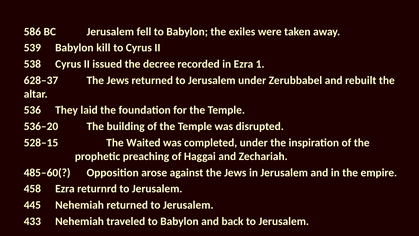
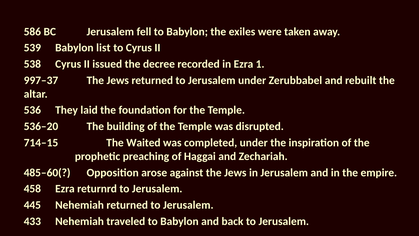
kill: kill -> list
628–37: 628–37 -> 997–37
528–15: 528–15 -> 714–15
